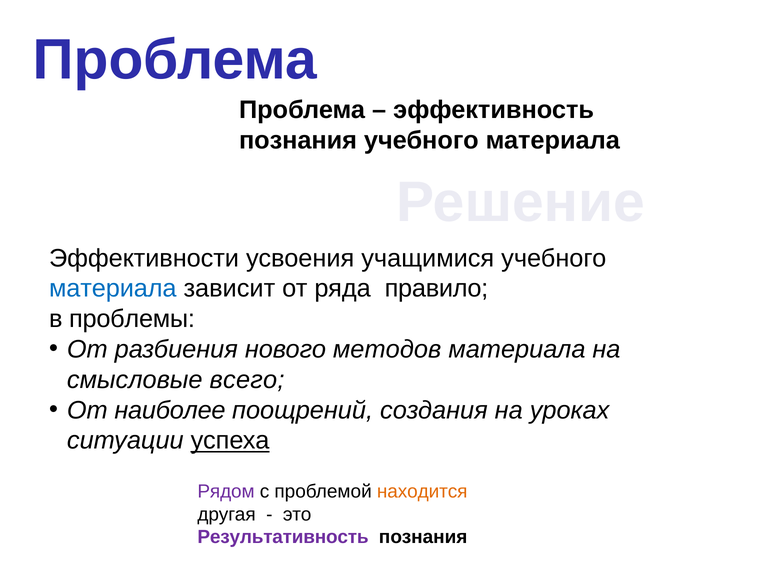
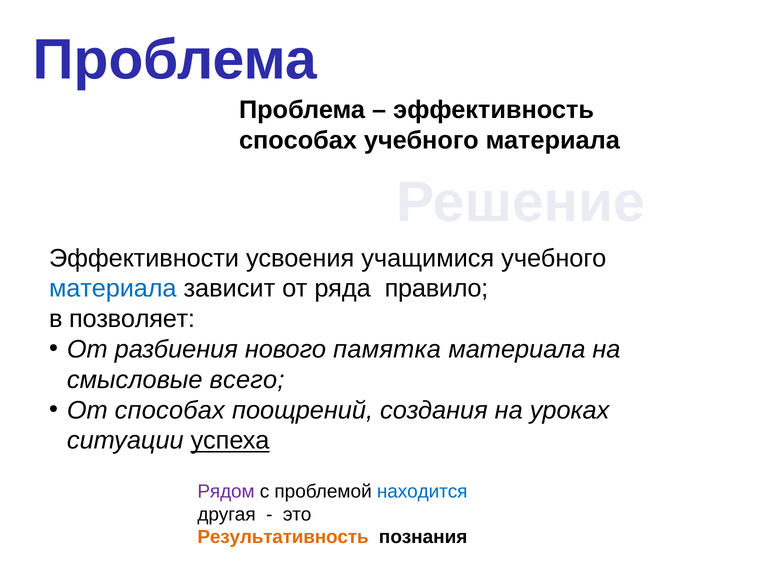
познания at (298, 140): познания -> способах
проблемы: проблемы -> позволяет
методов: методов -> памятка
От наиболее: наиболее -> способах
находится colour: orange -> blue
Результативность colour: purple -> orange
